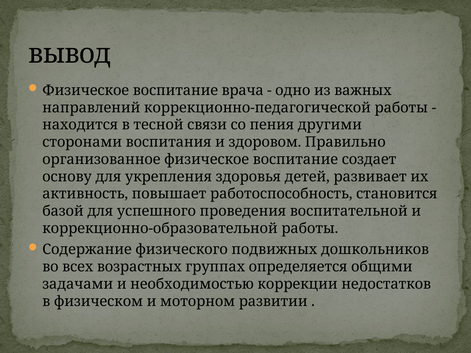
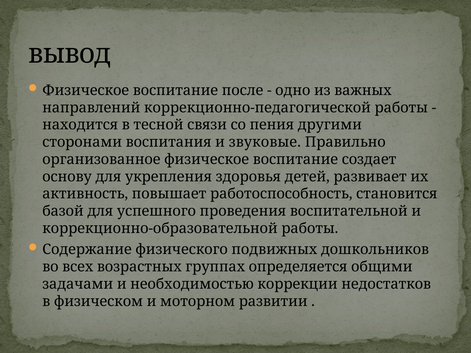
врача: врача -> после
здоровом: здоровом -> звуковые
